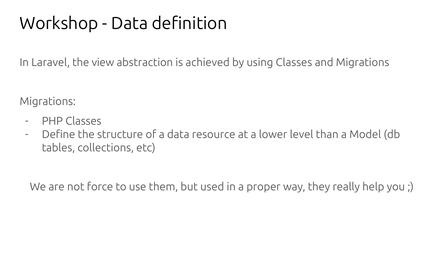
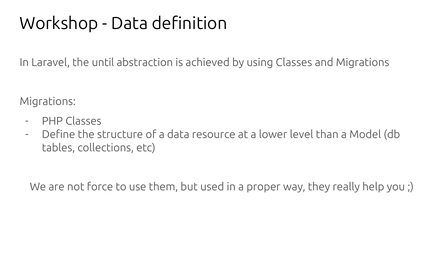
view: view -> until
